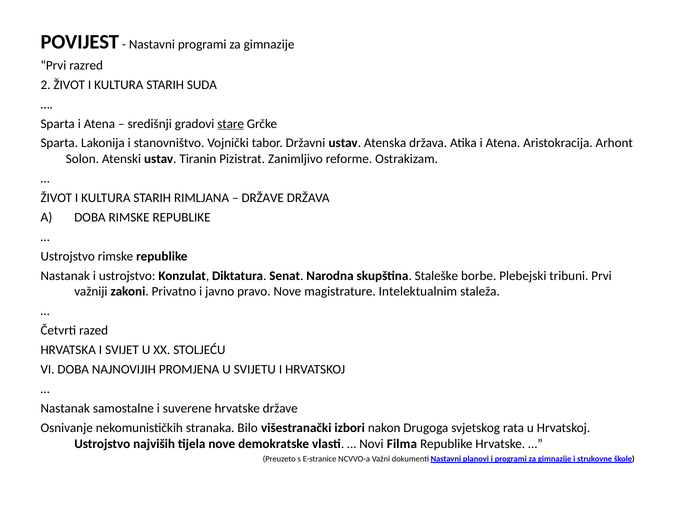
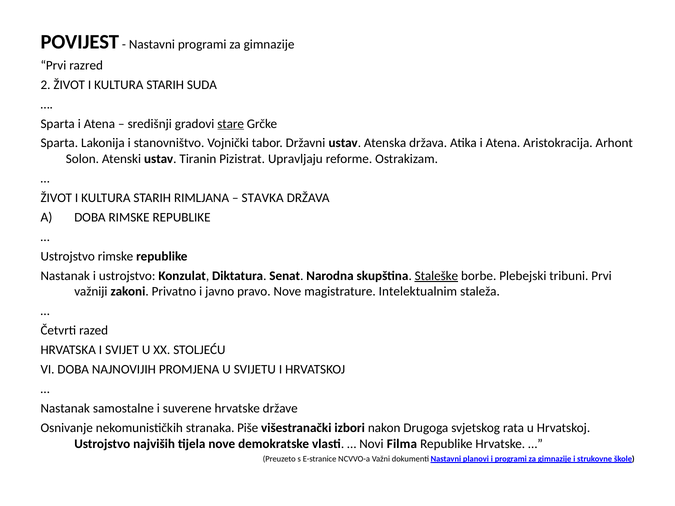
Zanimljivo: Zanimljivo -> Upravljaju
DRŽAVE at (263, 198): DRŽAVE -> STAVKA
Staleške underline: none -> present
Bilo: Bilo -> Piše
